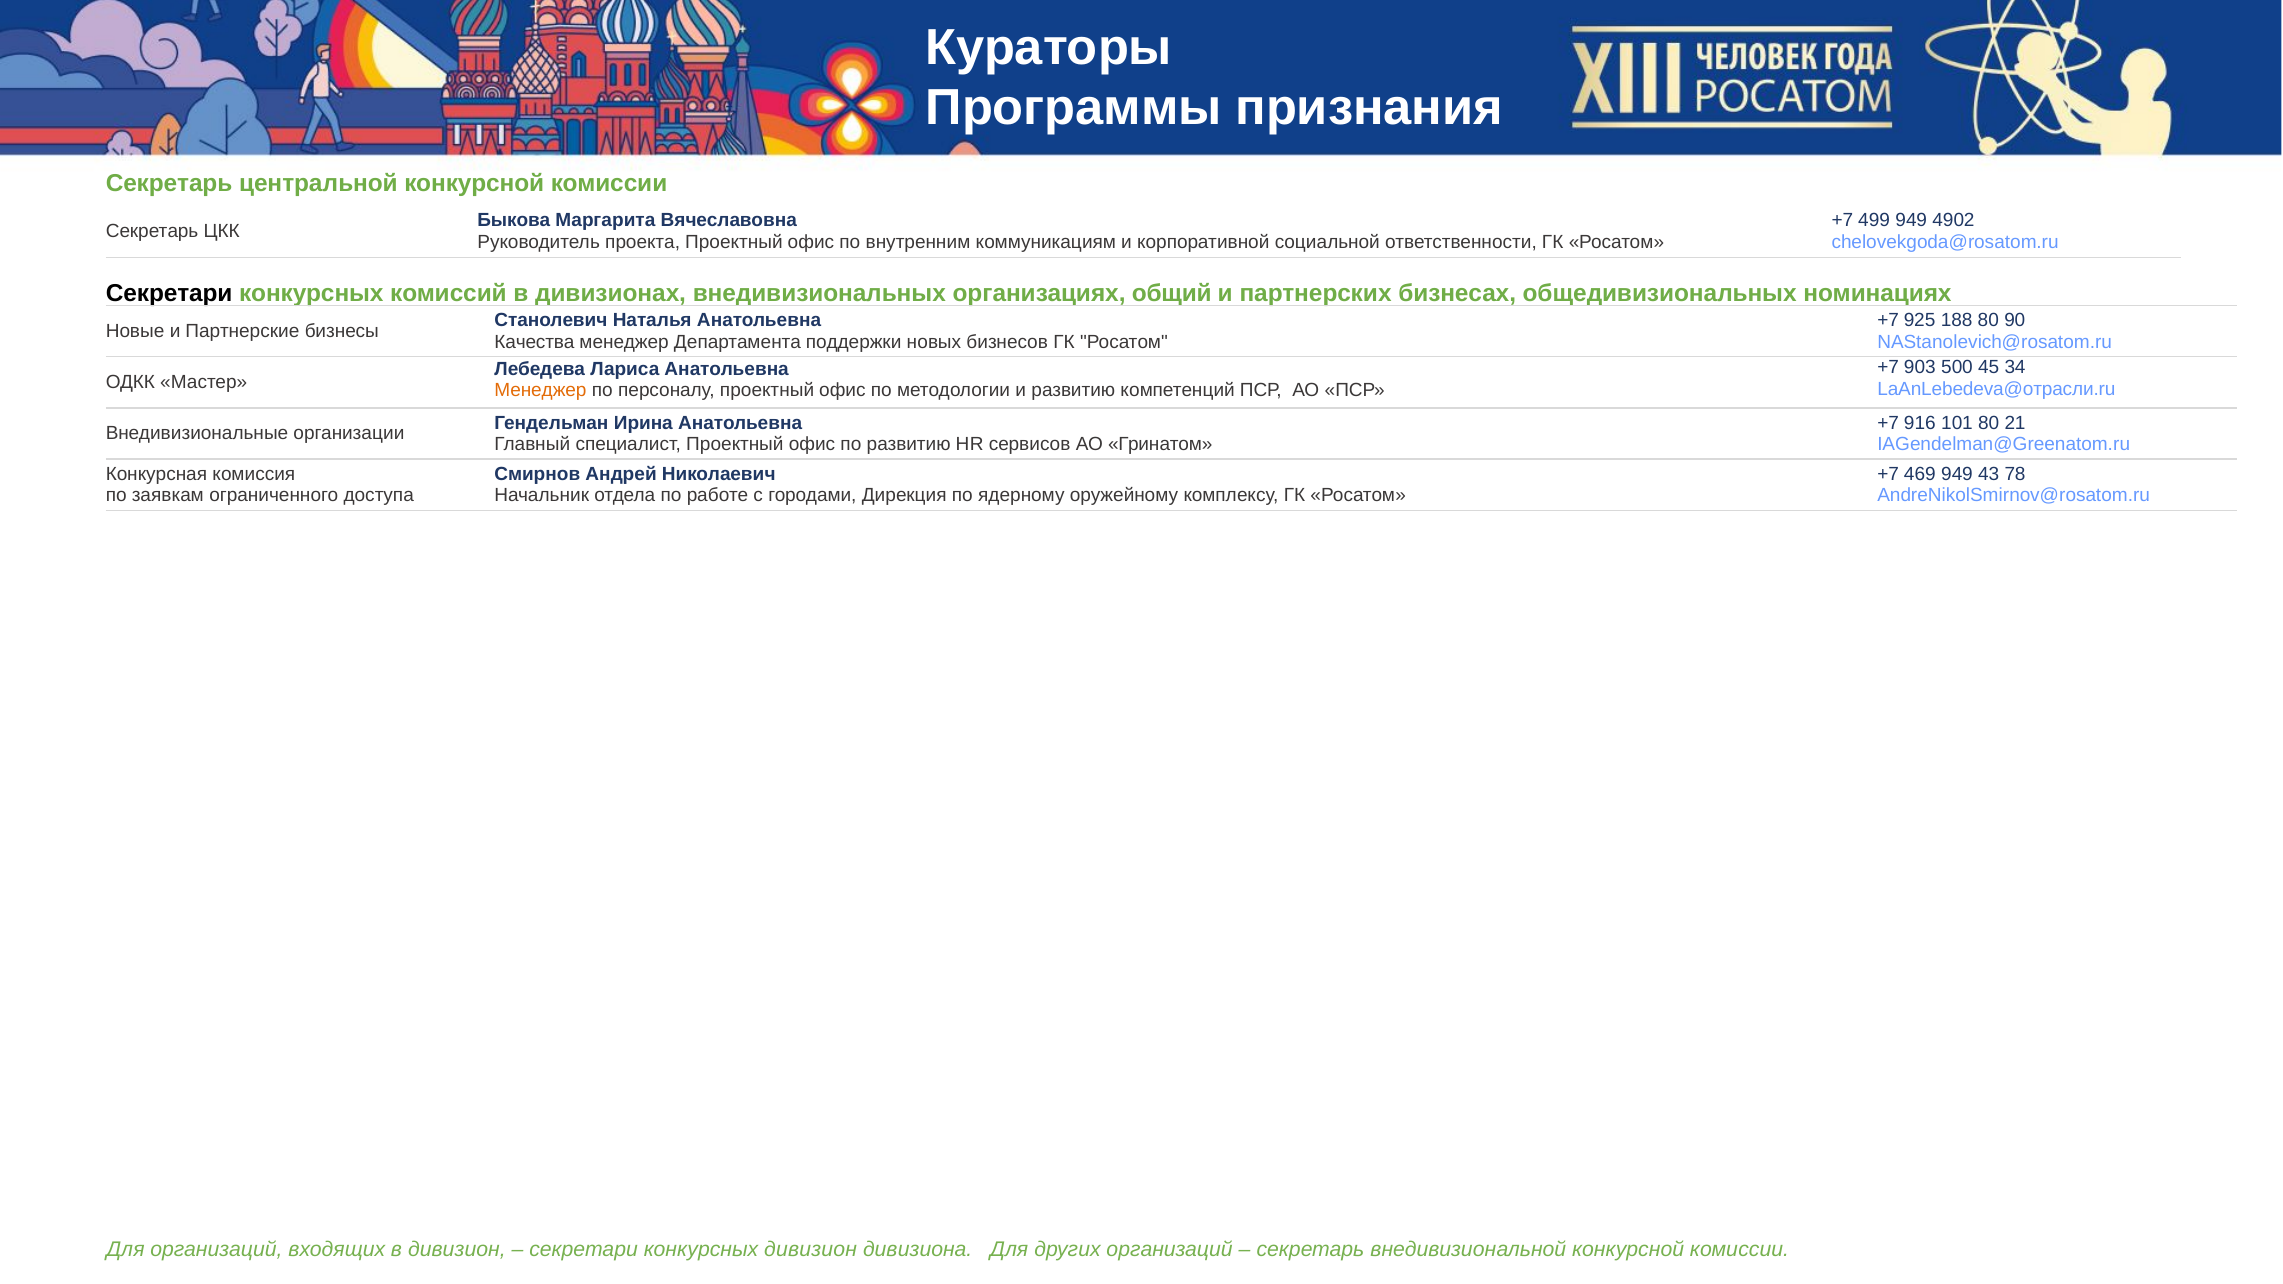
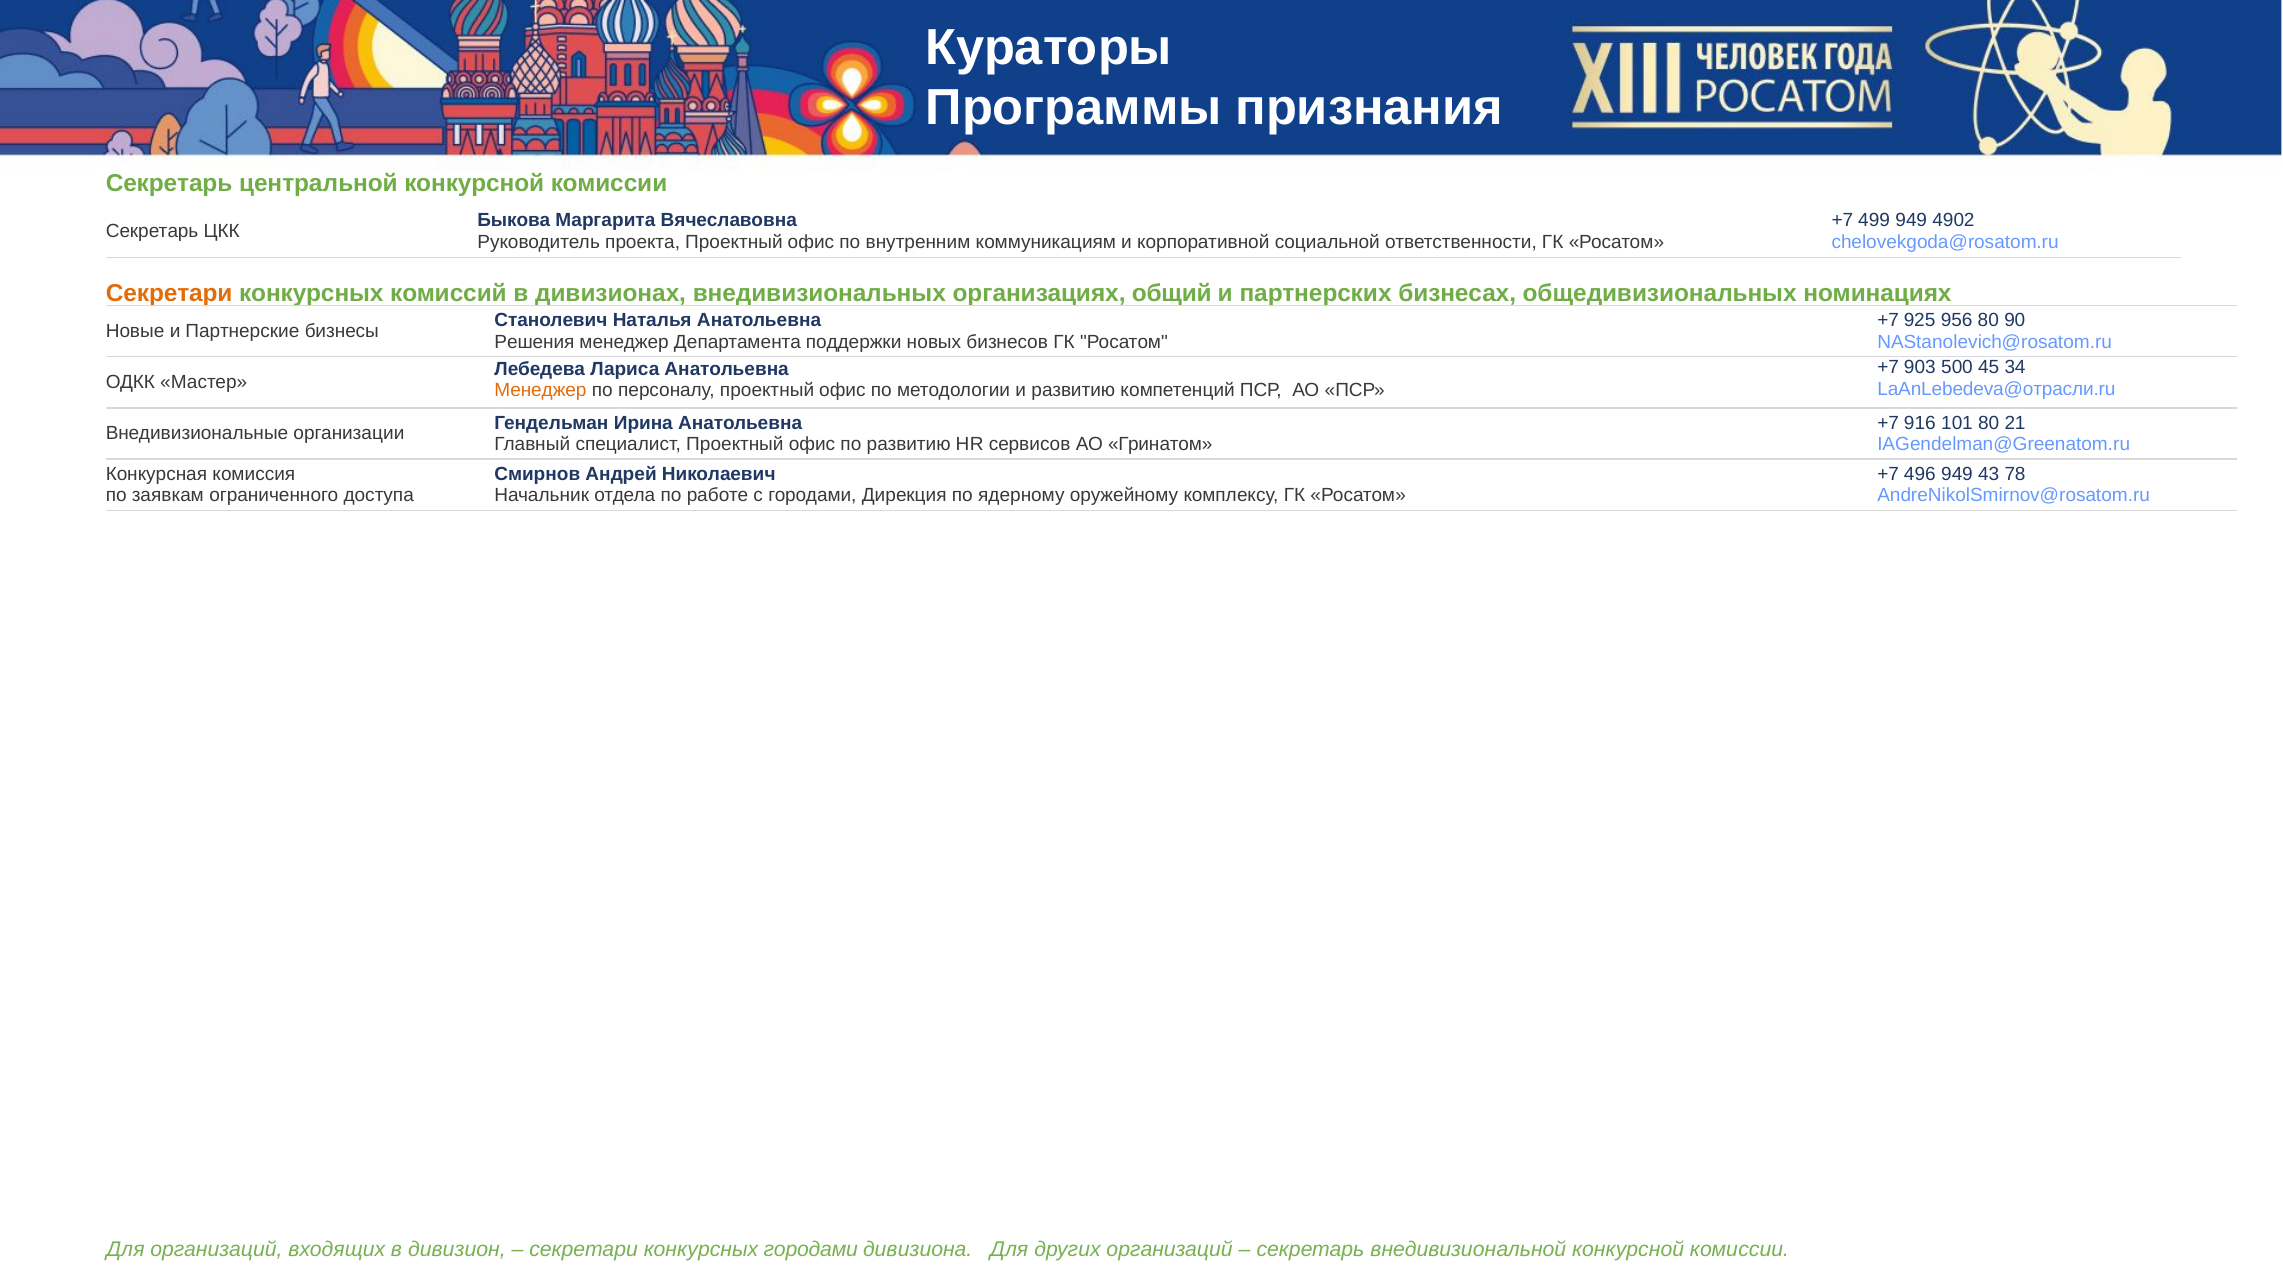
Секретари at (169, 293) colour: black -> orange
188: 188 -> 956
Качества: Качества -> Решения
469: 469 -> 496
конкурсных дивизион: дивизион -> городами
